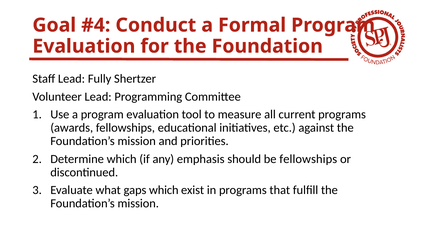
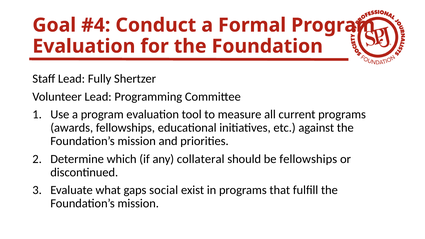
emphasis: emphasis -> collateral
gaps which: which -> social
